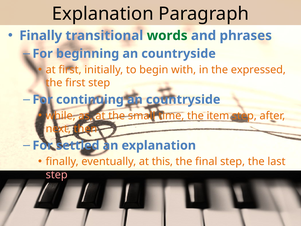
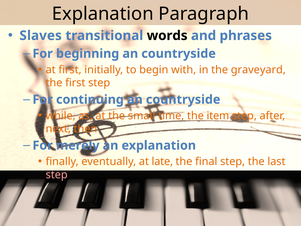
Finally at (41, 36): Finally -> Slaves
words colour: green -> black
expressed: expressed -> graveyard
settled: settled -> merely
this: this -> late
